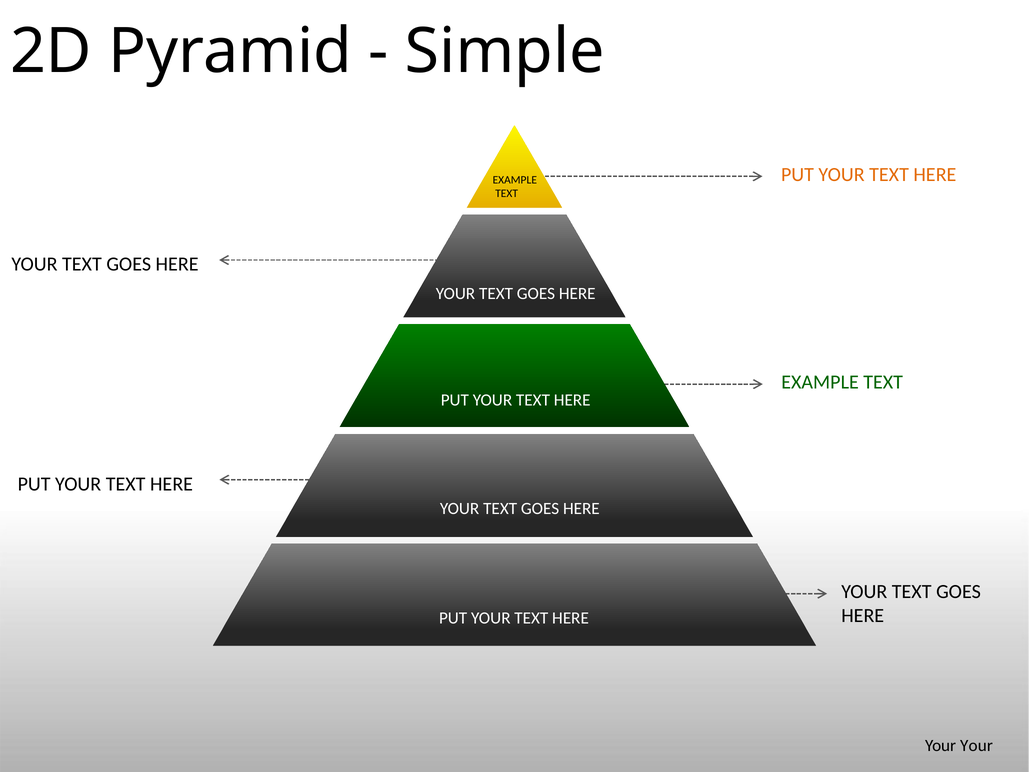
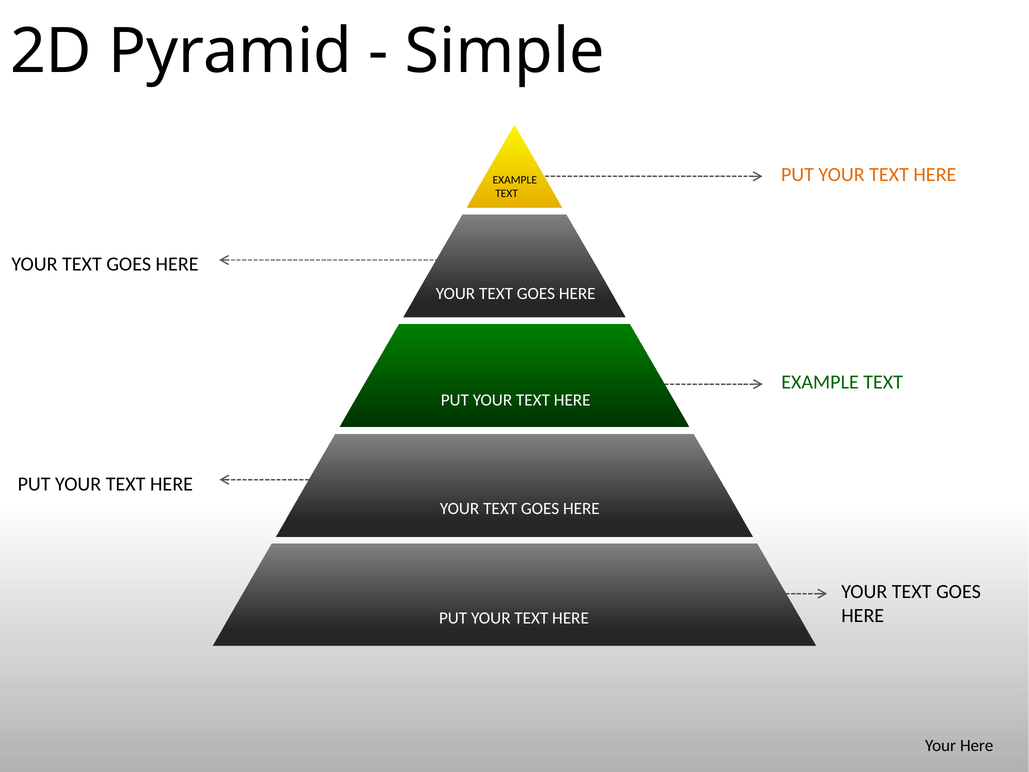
Your Your: Your -> Here
